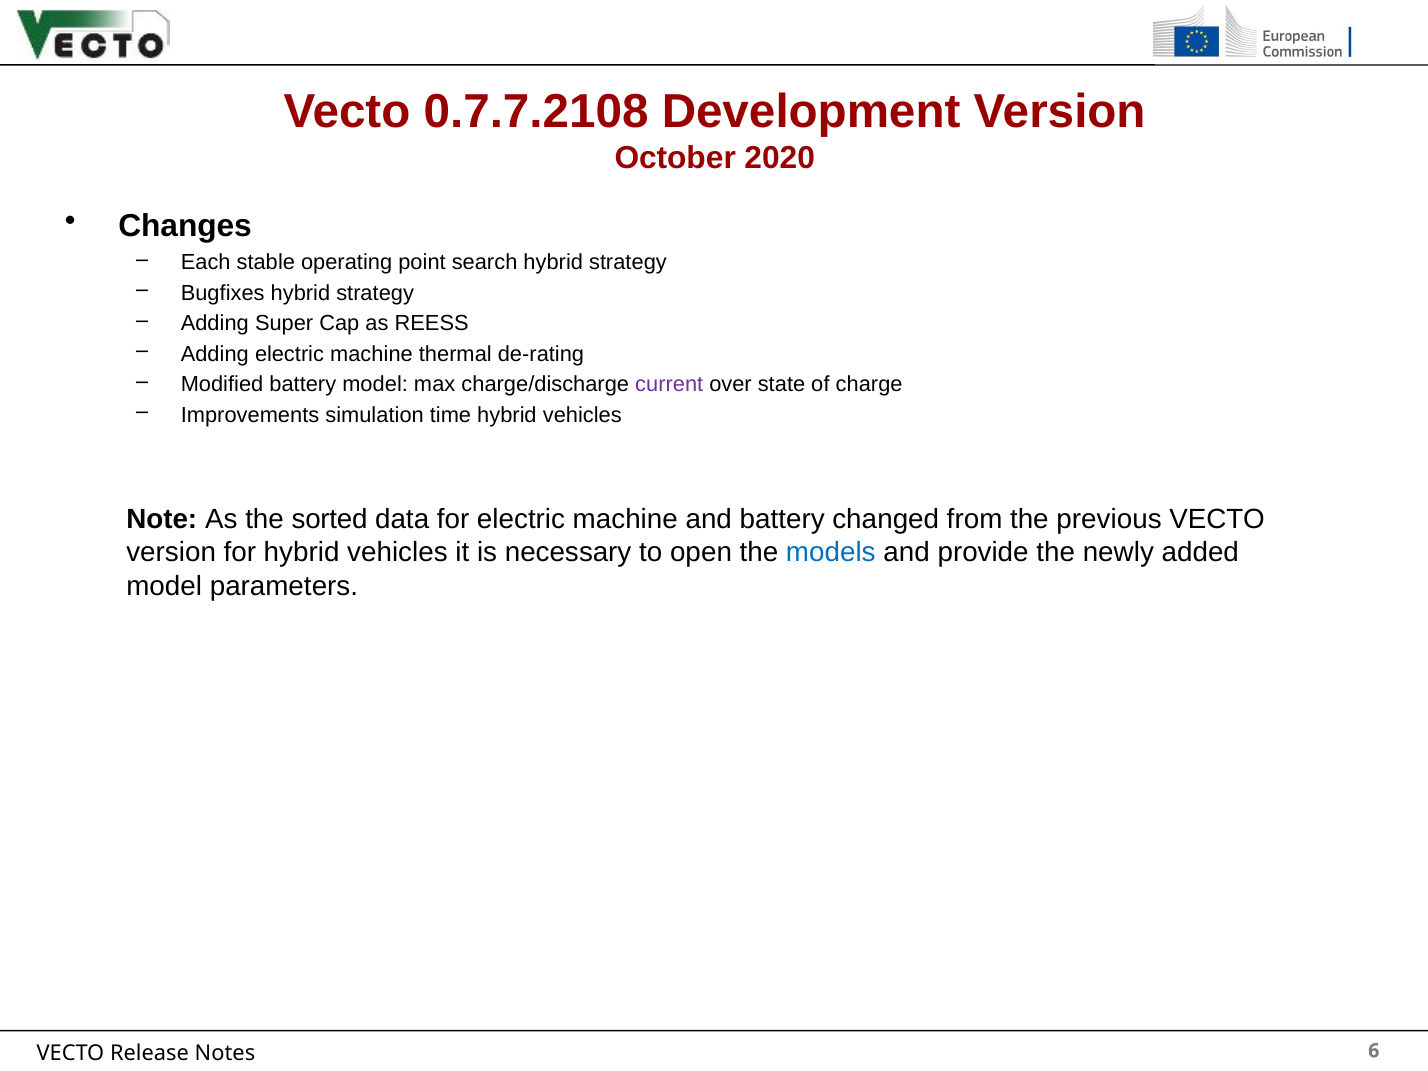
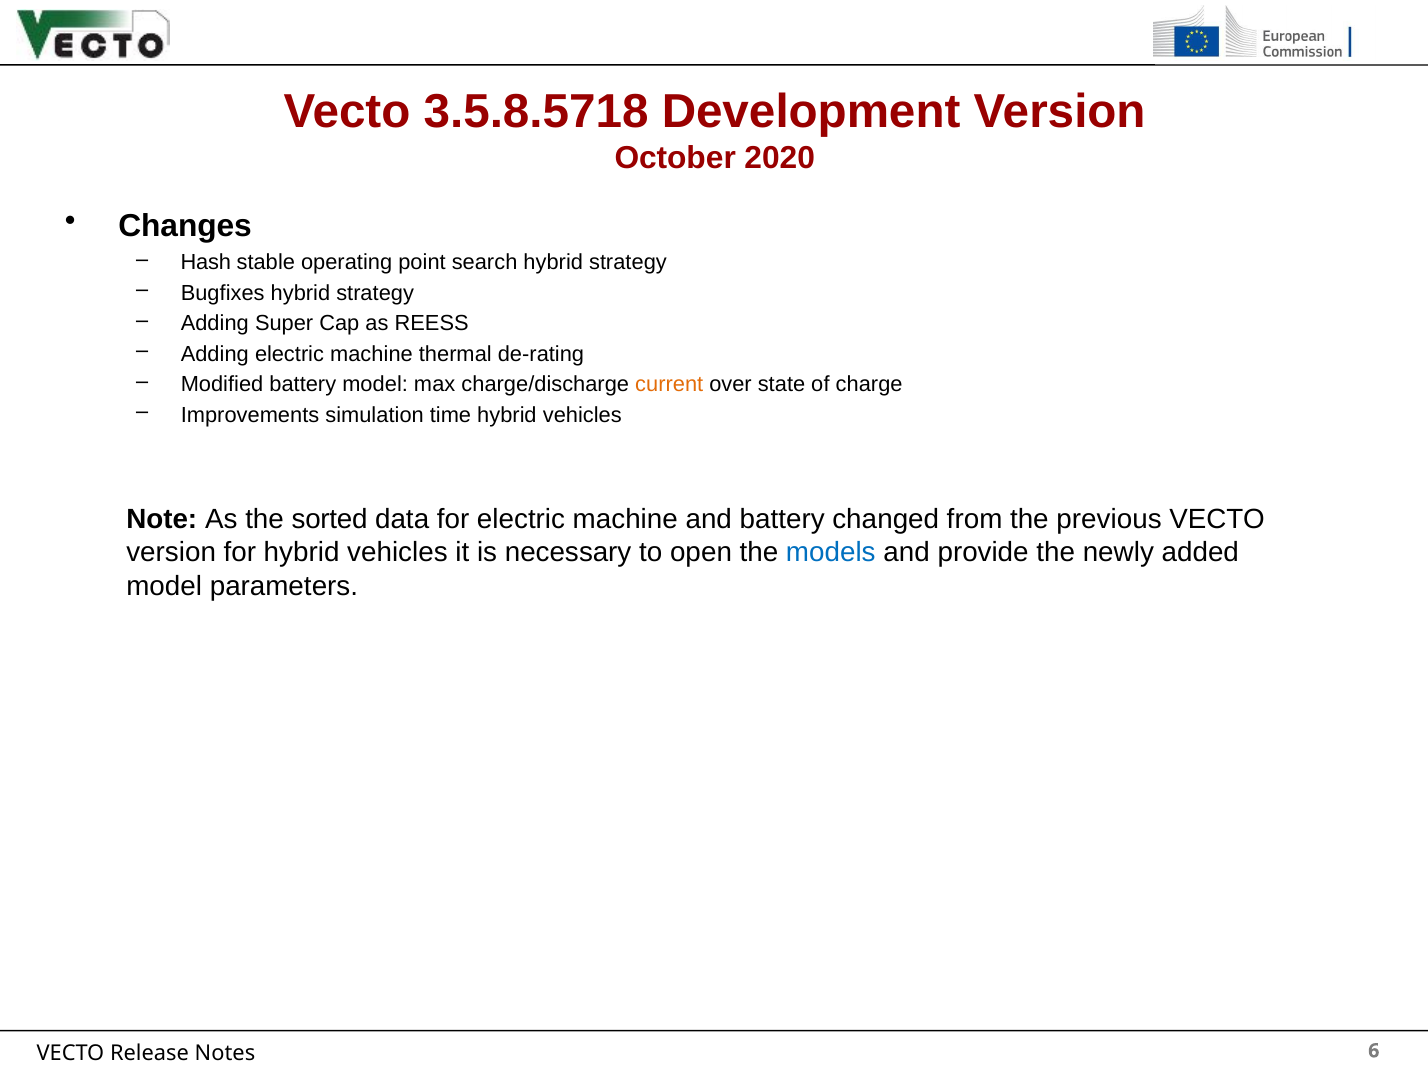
0.7.7.2108: 0.7.7.2108 -> 3.5.8.5718
Each: Each -> Hash
current colour: purple -> orange
